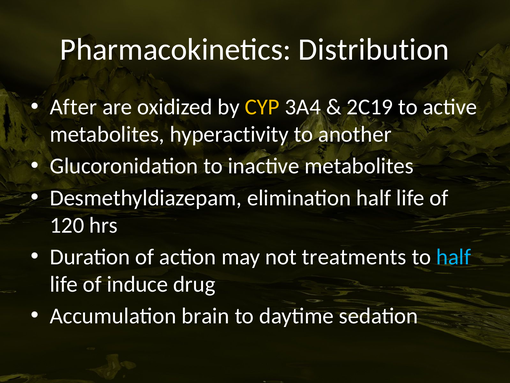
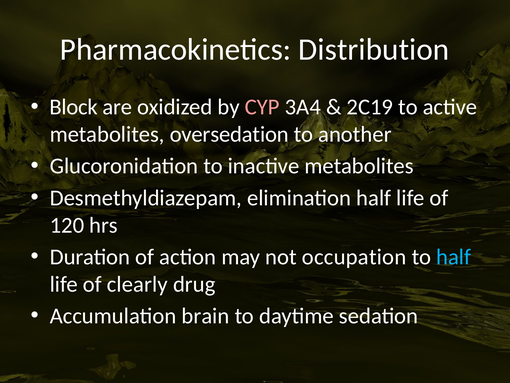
After: After -> Block
CYP colour: yellow -> pink
hyperactivity: hyperactivity -> oversedation
treatments: treatments -> occupation
induce: induce -> clearly
